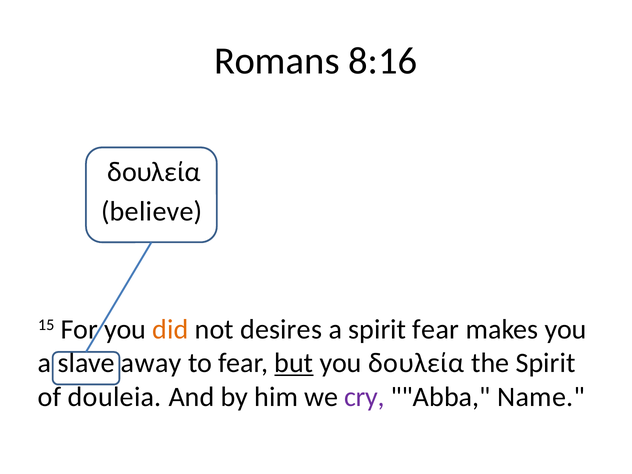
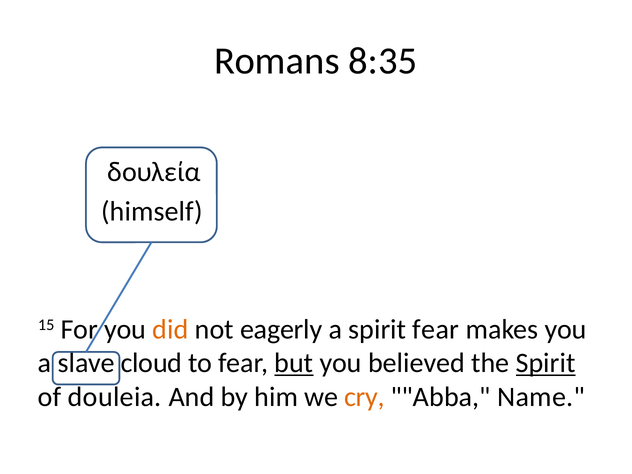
8:16: 8:16 -> 8:35
believe: believe -> himself
desires: desires -> eagerly
away: away -> cloud
you δουλεία: δουλεία -> believed
Spirit at (546, 363) underline: none -> present
cry colour: purple -> orange
